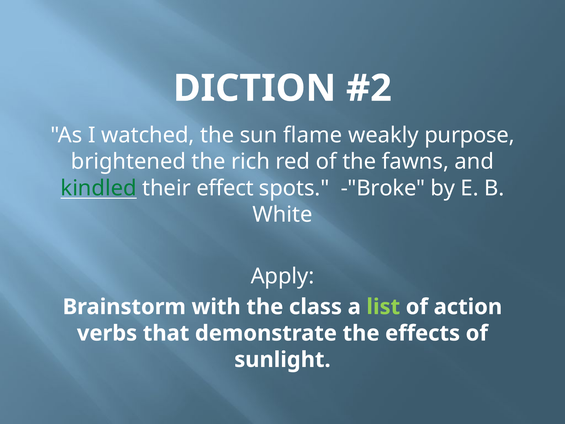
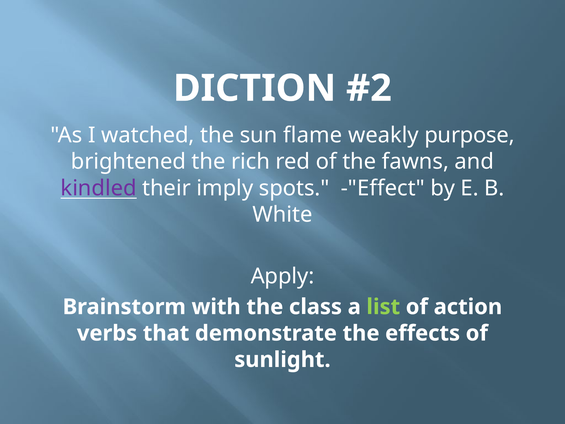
kindled colour: green -> purple
effect: effect -> imply
-"Broke: -"Broke -> -"Effect
